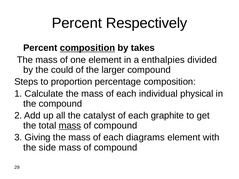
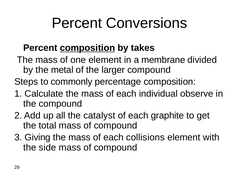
Respectively: Respectively -> Conversions
enthalpies: enthalpies -> membrane
could: could -> metal
proportion: proportion -> commonly
physical: physical -> observe
mass at (70, 126) underline: present -> none
diagrams: diagrams -> collisions
